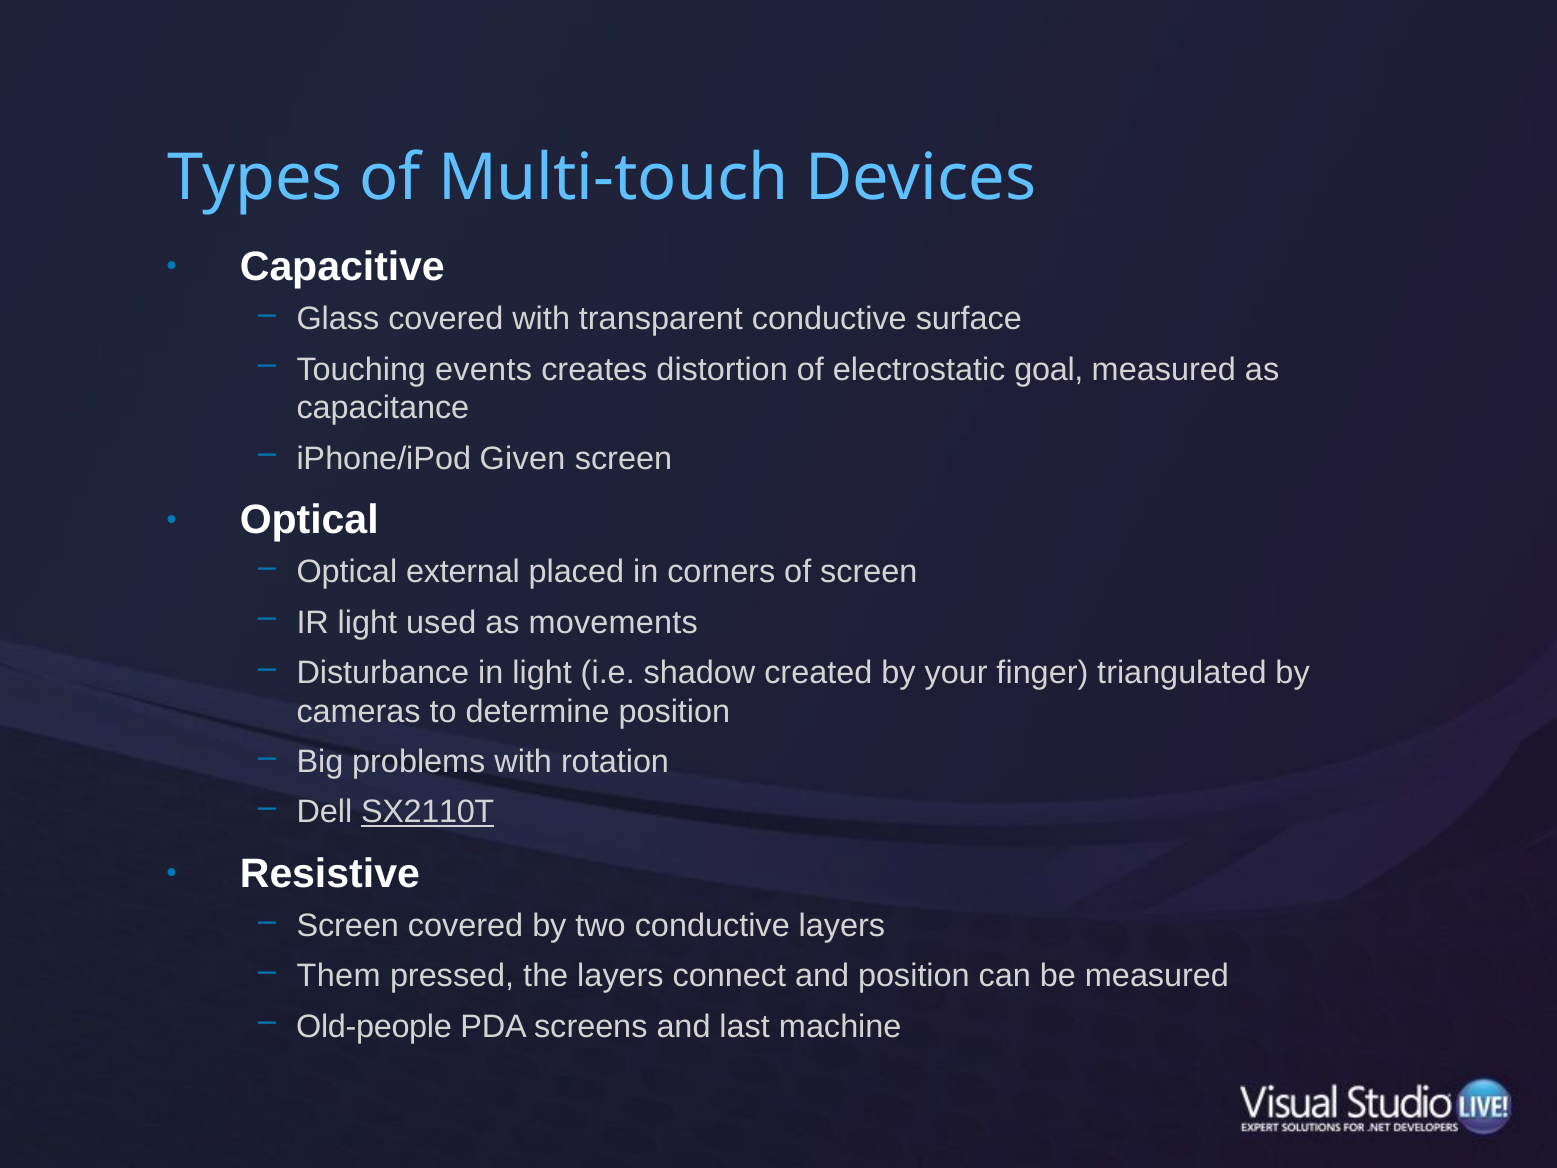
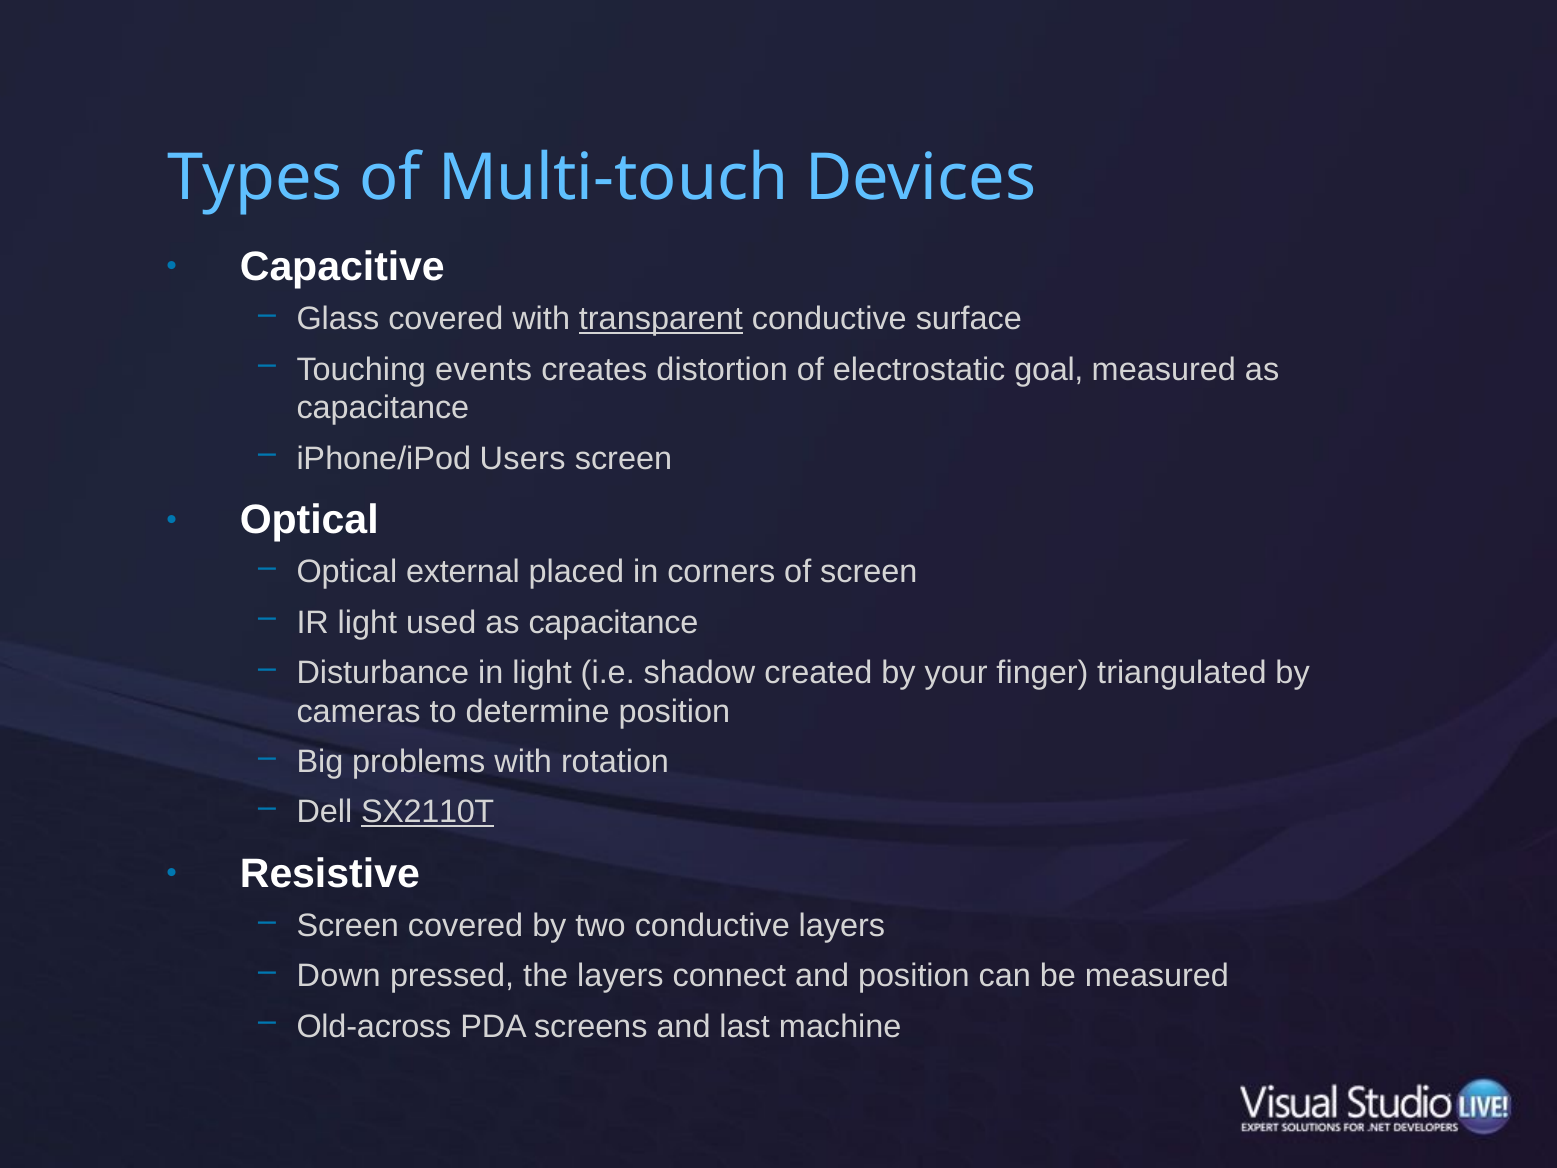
transparent underline: none -> present
Given: Given -> Users
used as movements: movements -> capacitance
Them: Them -> Down
Old-people: Old-people -> Old-across
